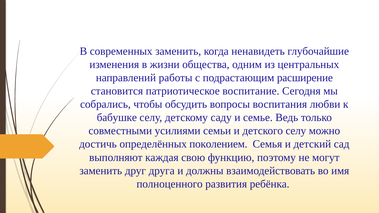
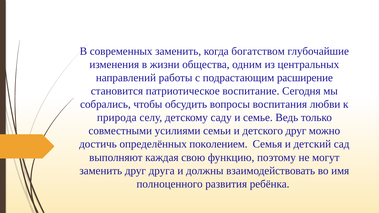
ненавидеть: ненавидеть -> богатством
бабушке: бабушке -> природа
детского селу: селу -> друг
